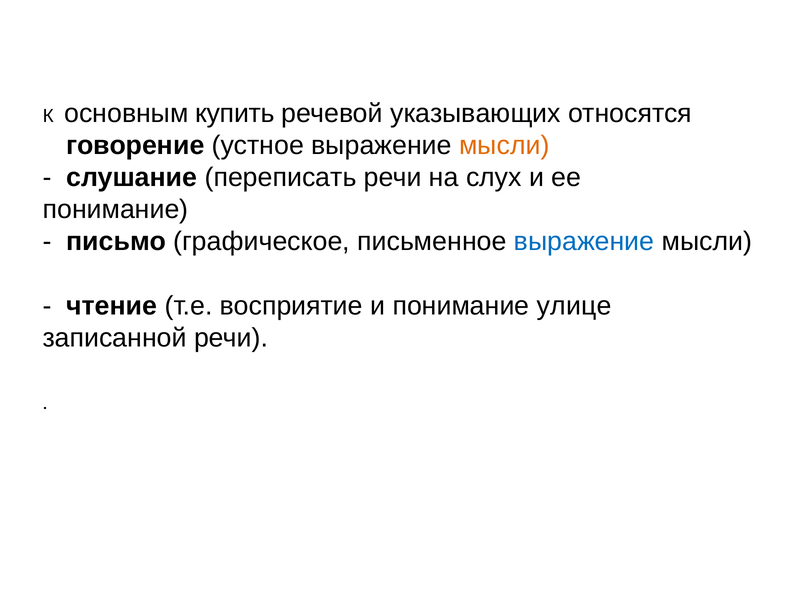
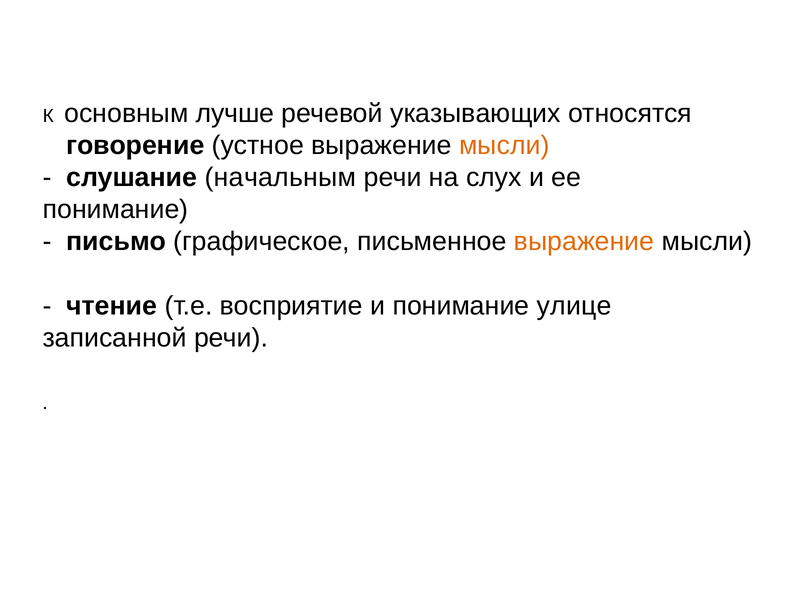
купить: купить -> лучше
переписать: переписать -> начальным
выражение at (584, 241) colour: blue -> orange
